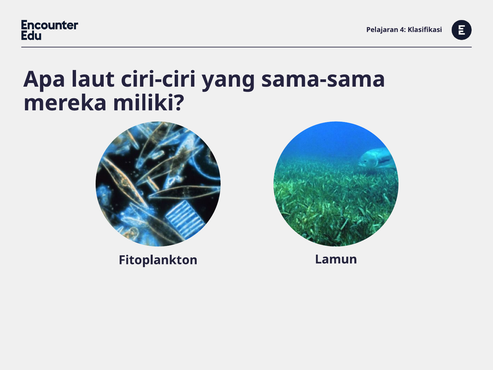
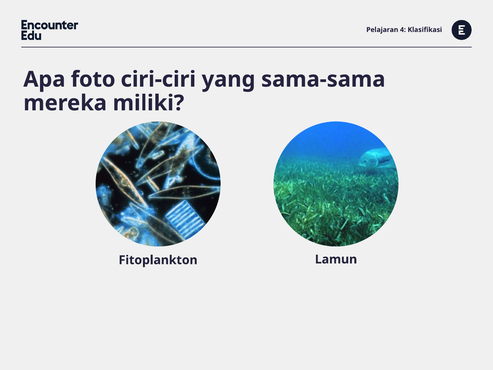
laut: laut -> foto
